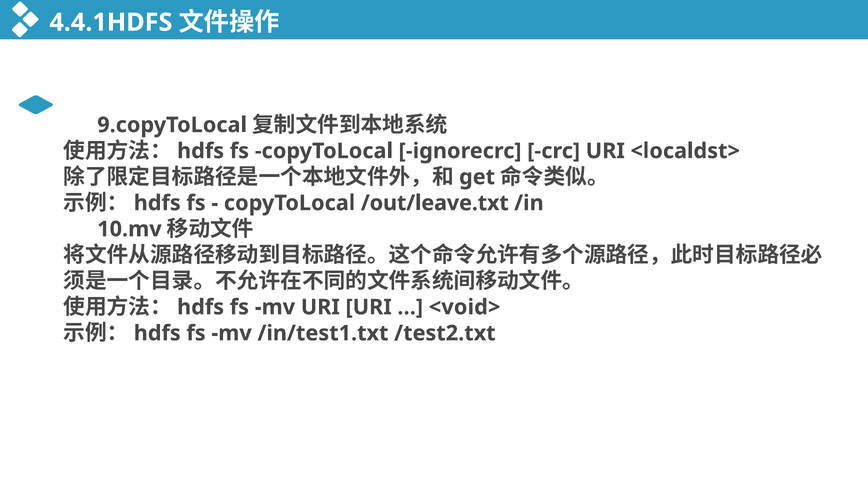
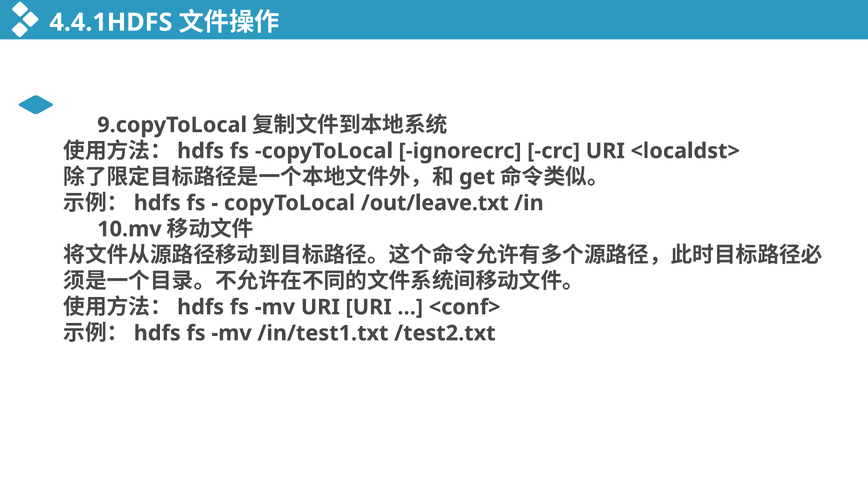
<void>: <void> -> <conf>
